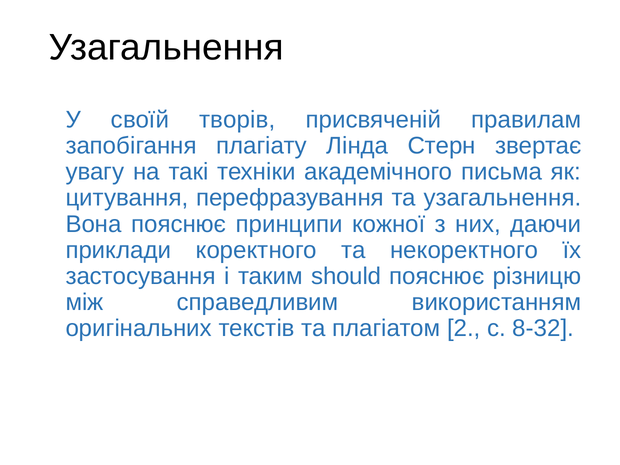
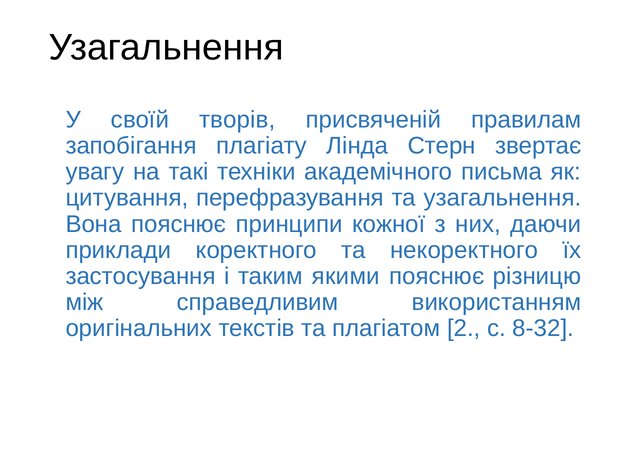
should: should -> якими
